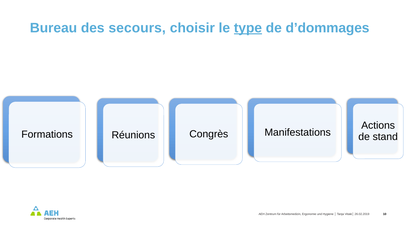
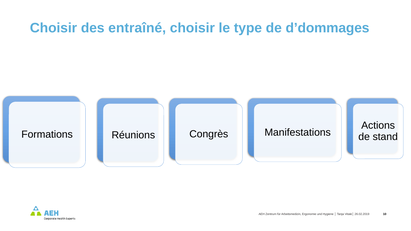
Bureau at (53, 28): Bureau -> Choisir
secours: secours -> entraîné
type underline: present -> none
